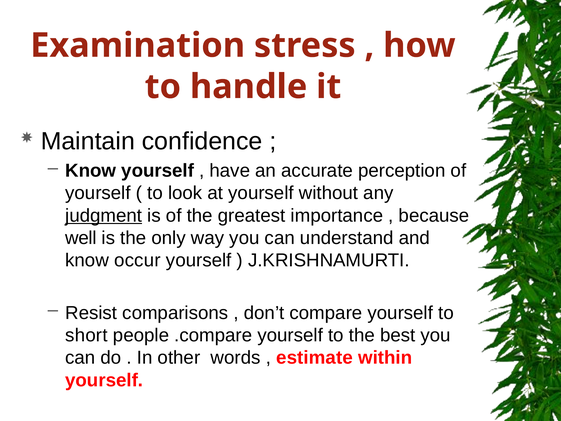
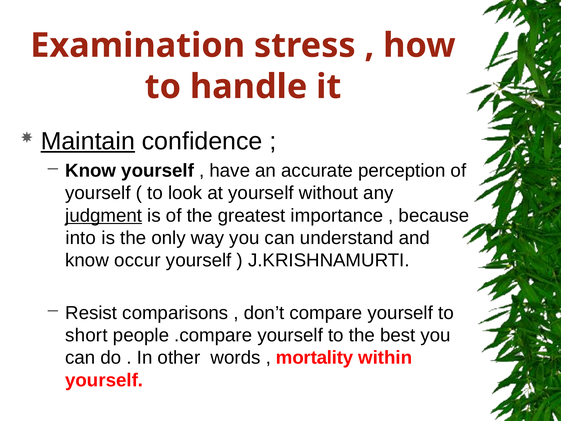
Maintain underline: none -> present
well: well -> into
estimate: estimate -> mortality
